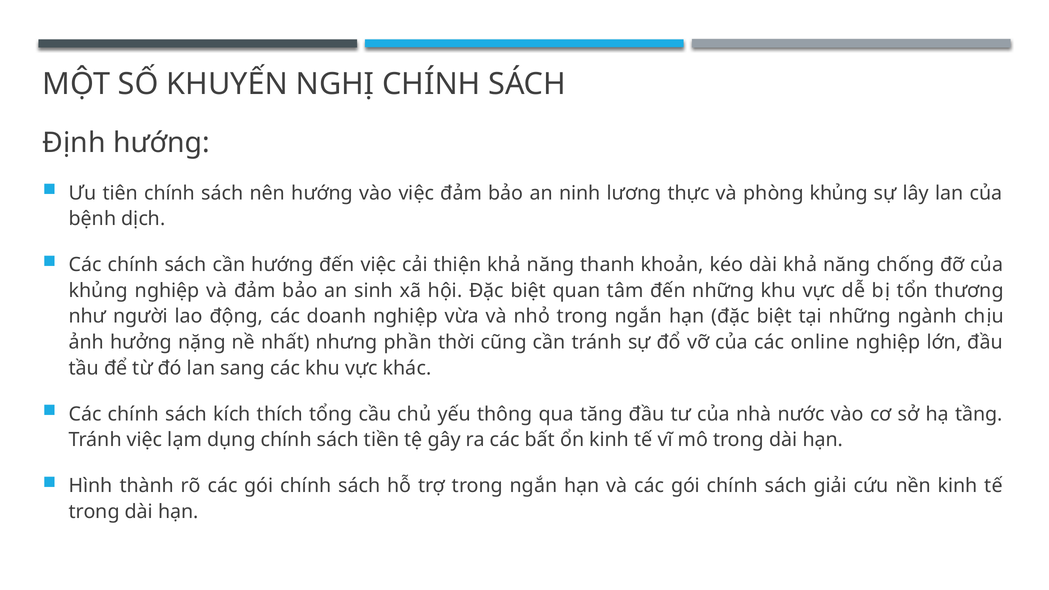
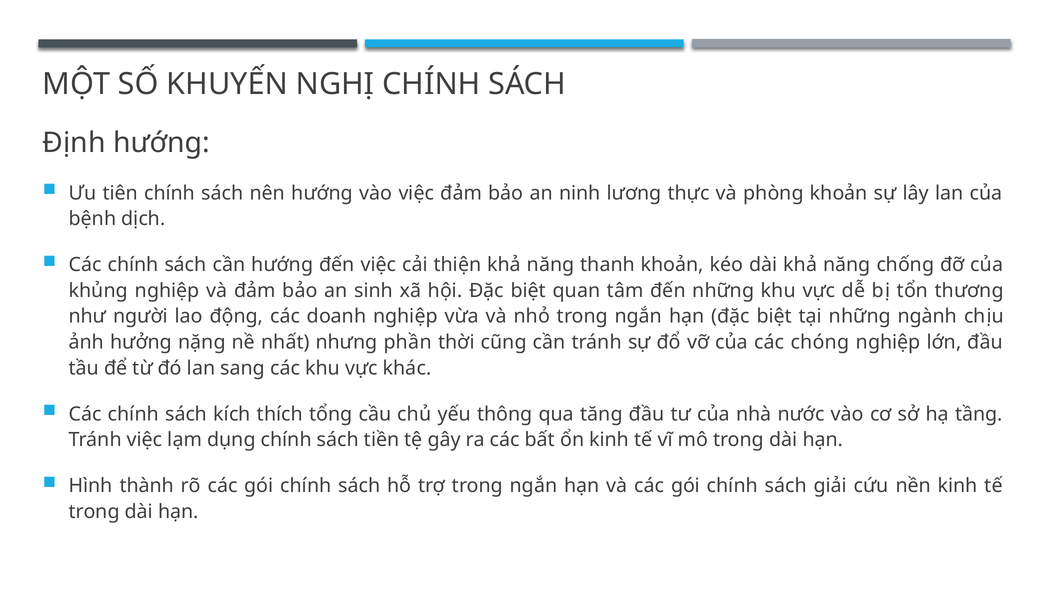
phòng khủng: khủng -> khoản
online: online -> chóng
